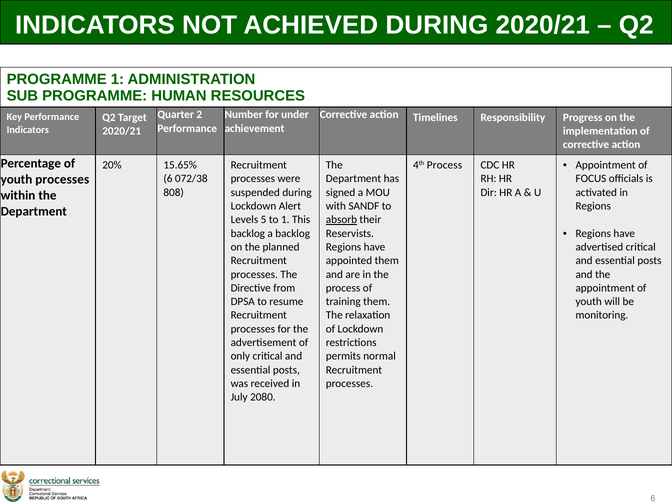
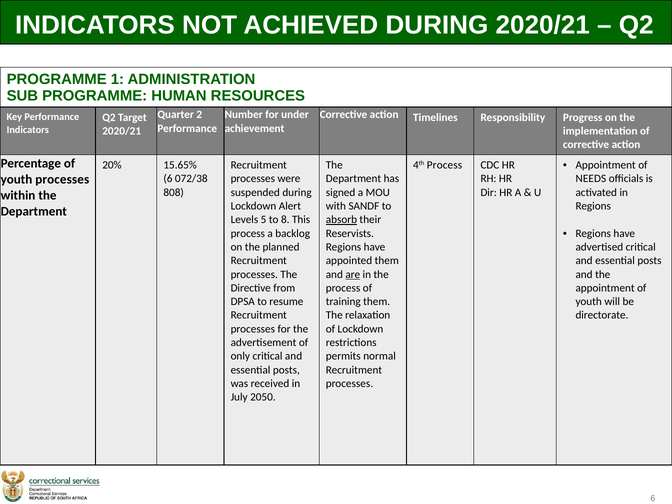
FOCUS: FOCUS -> NEEDS
to 1: 1 -> 8
backlog at (248, 233): backlog -> process
are underline: none -> present
monitoring: monitoring -> directorate
2080: 2080 -> 2050
